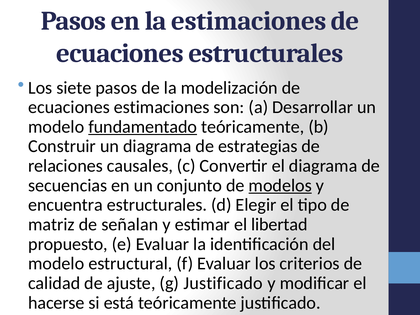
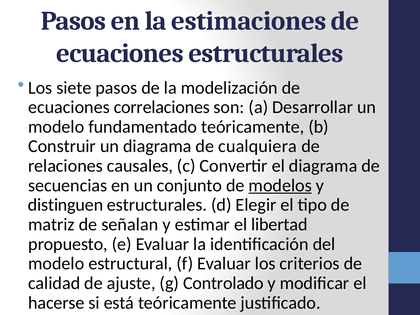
ecuaciones estimaciones: estimaciones -> correlaciones
fundamentado underline: present -> none
estrategias: estrategias -> cualquiera
encuentra: encuentra -> distinguen
g Justificado: Justificado -> Controlado
